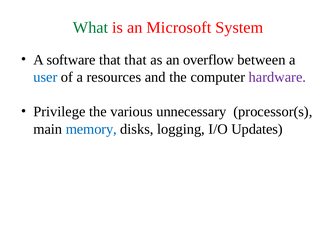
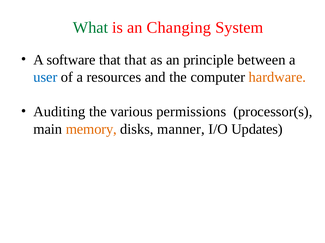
Microsoft: Microsoft -> Changing
overflow: overflow -> principle
hardware colour: purple -> orange
Privilege: Privilege -> Auditing
unnecessary: unnecessary -> permissions
memory colour: blue -> orange
logging: logging -> manner
